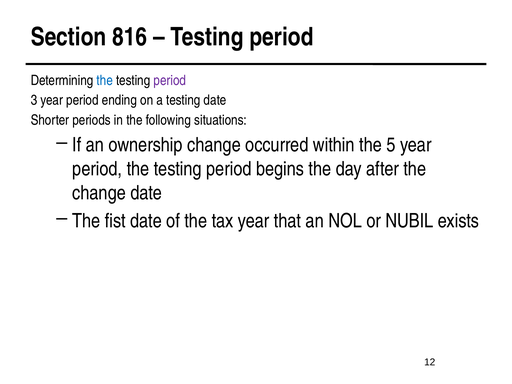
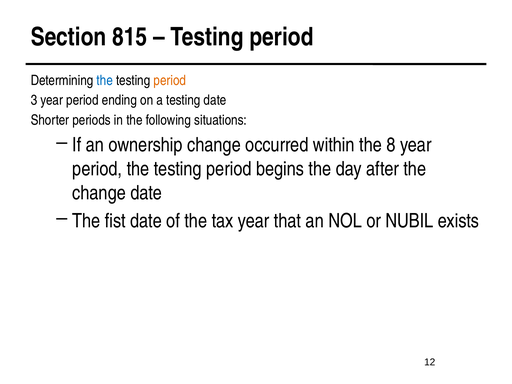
816: 816 -> 815
period at (170, 80) colour: purple -> orange
5: 5 -> 8
